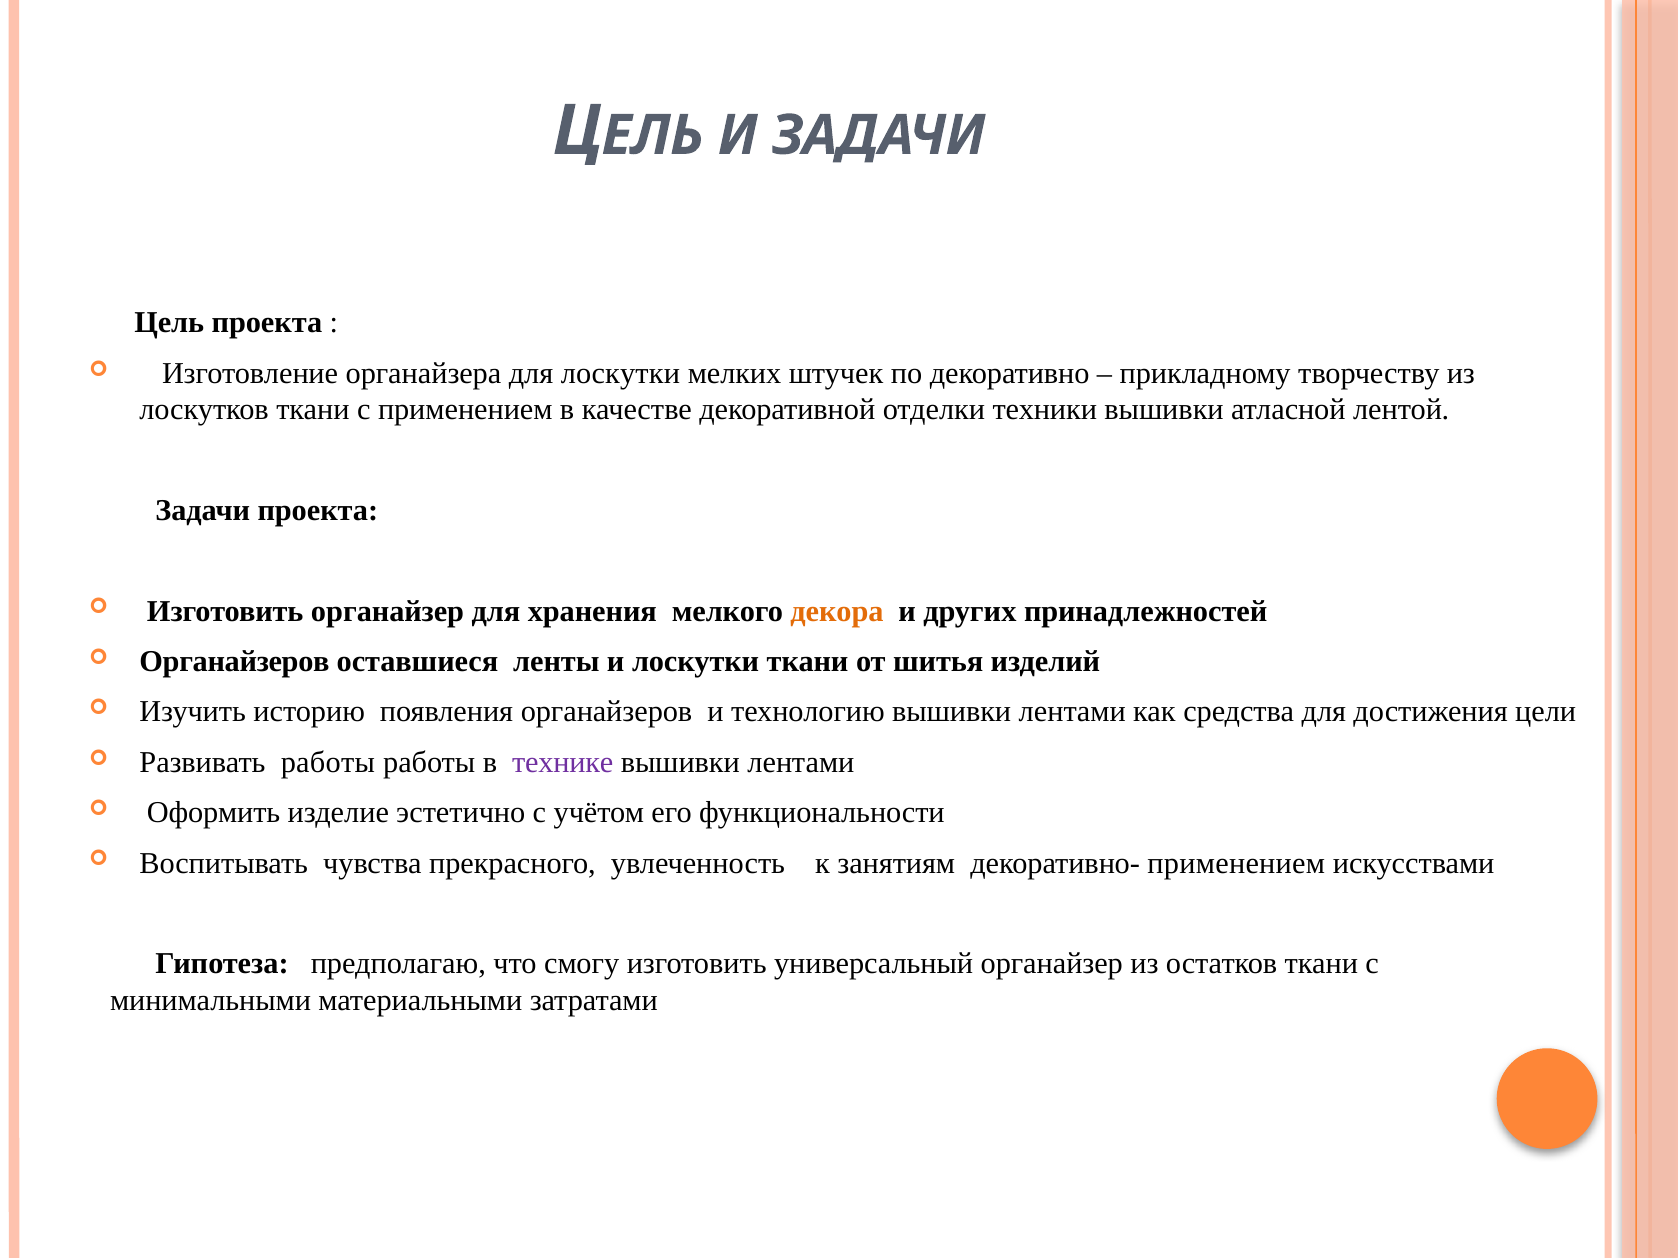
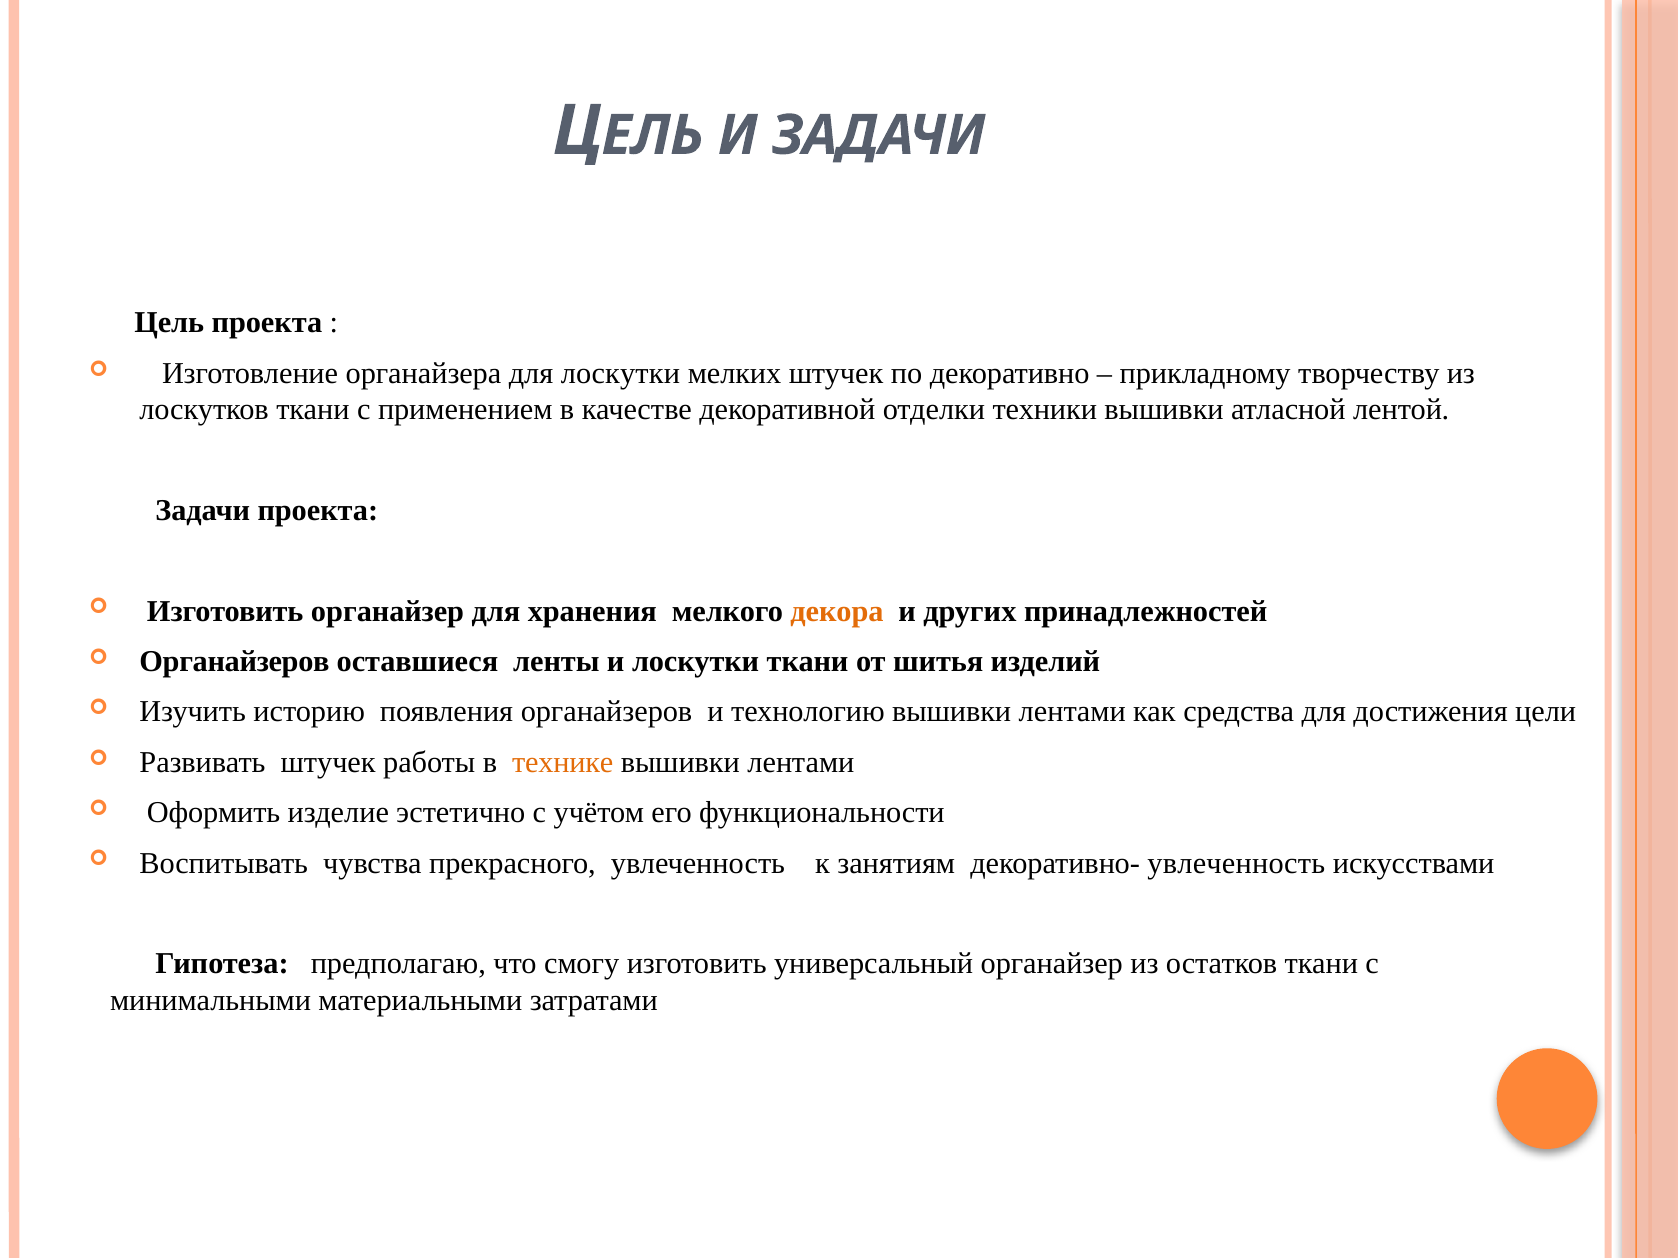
Развивать работы: работы -> штучек
технике colour: purple -> orange
декоративно- применением: применением -> увлеченность
